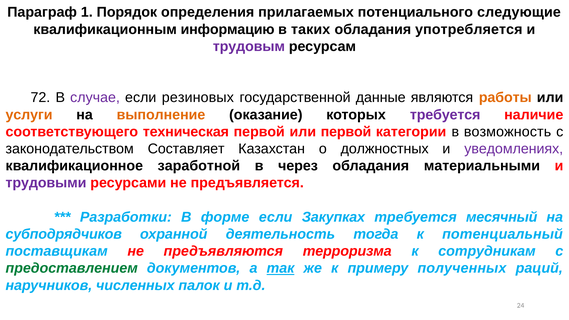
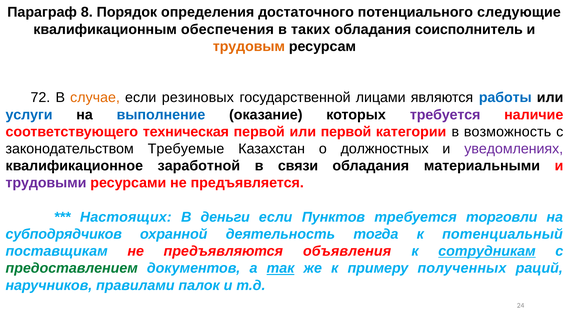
1: 1 -> 8
прилагаемых: прилагаемых -> достаточного
информацию: информацию -> обеспечения
употребляется: употребляется -> соисполнитель
трудовым colour: purple -> orange
случае colour: purple -> orange
данные: данные -> лицами
работы colour: orange -> blue
услуги colour: orange -> blue
выполнение colour: orange -> blue
Составляет: Составляет -> Требуемые
через: через -> связи
Разработки: Разработки -> Настоящих
форме: форме -> деньги
Закупках: Закупках -> Пунктов
месячный: месячный -> торговли
терроризма: терроризма -> объявления
сотрудникам underline: none -> present
численных: численных -> правилами
